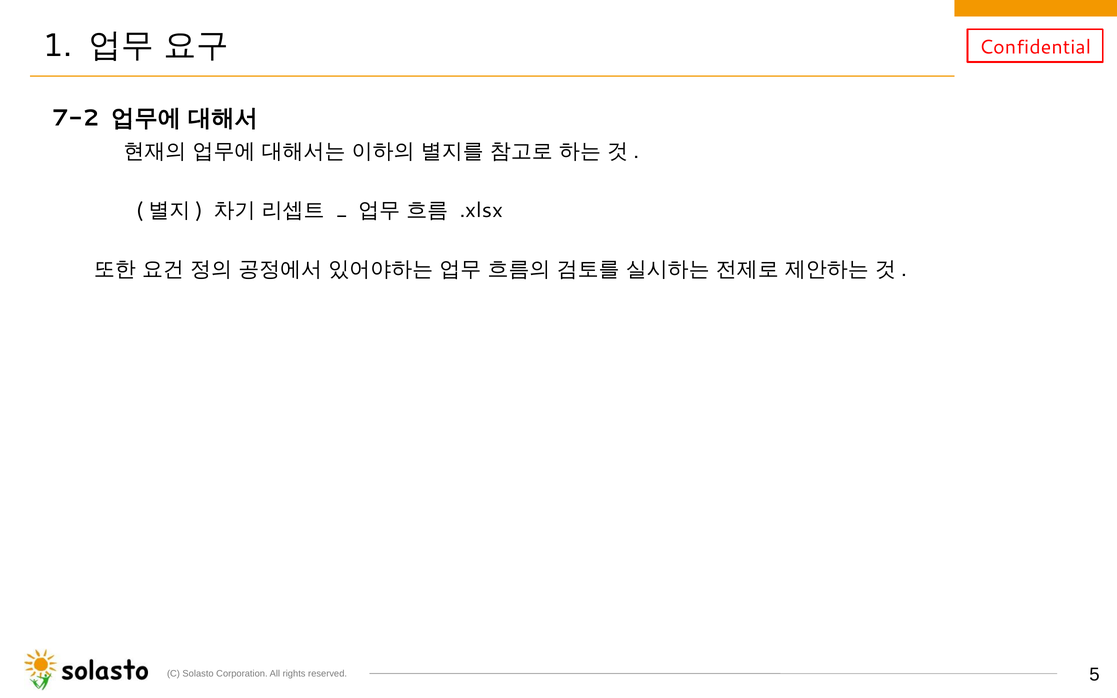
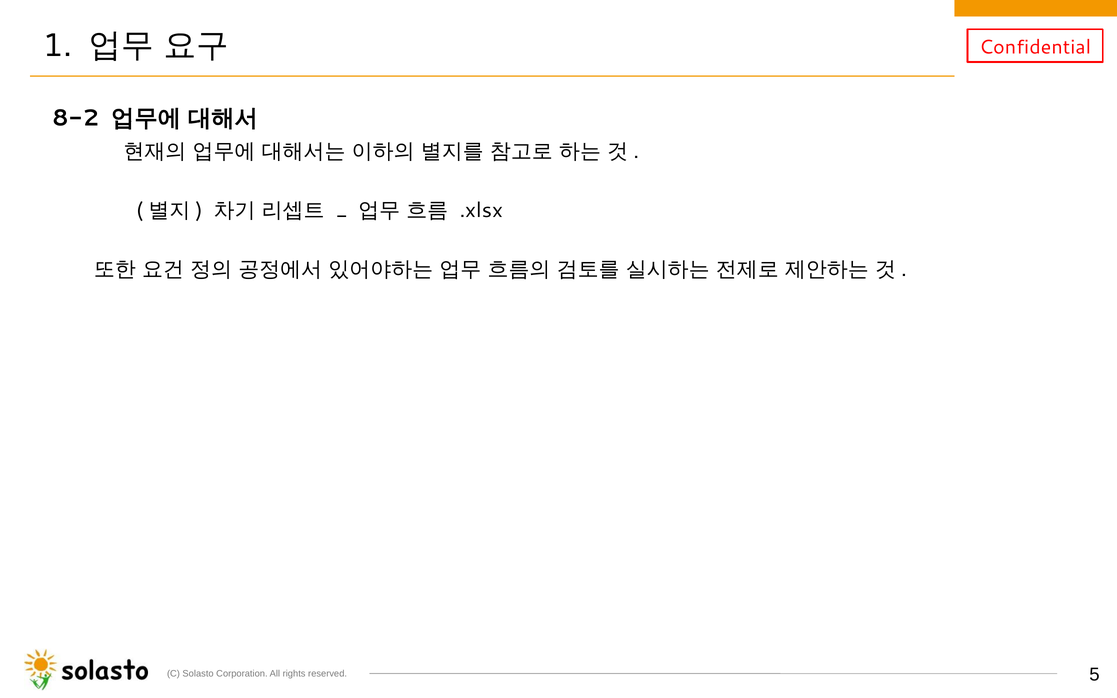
7-2: 7-2 -> 8-2
